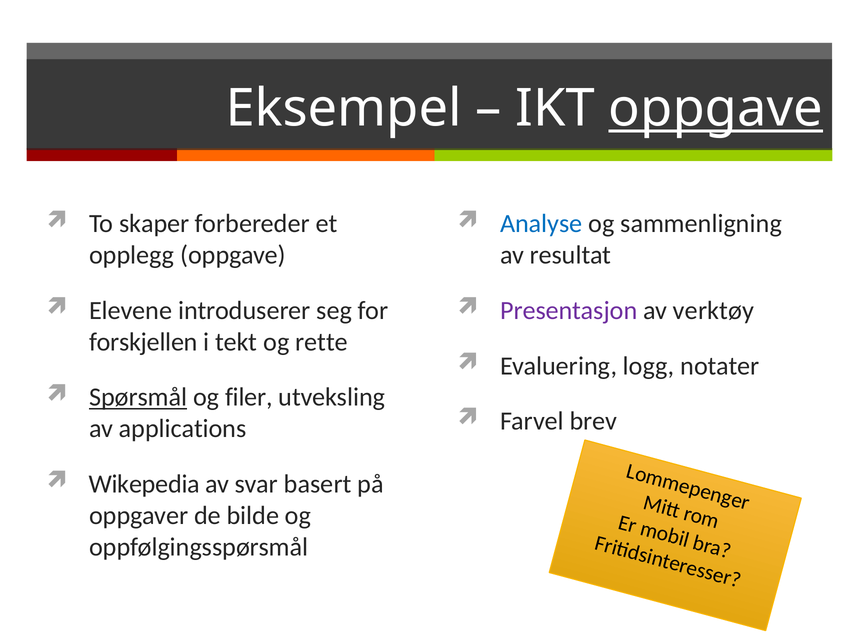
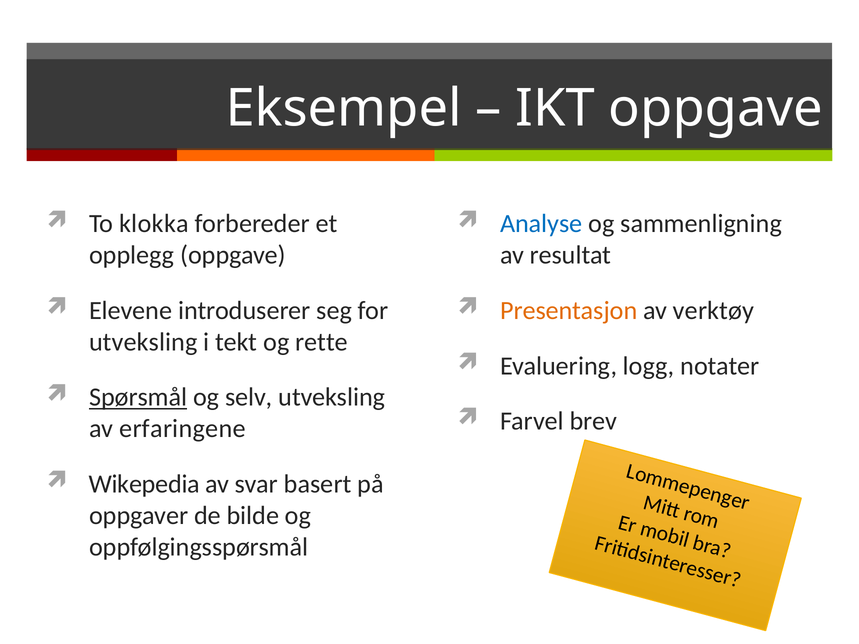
oppgave at (716, 108) underline: present -> none
skaper: skaper -> klokka
Presentasjon colour: purple -> orange
forskjellen at (143, 342): forskjellen -> utveksling
filer: filer -> selv
applications: applications -> erfaringene
